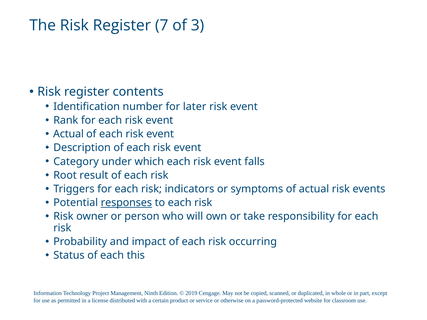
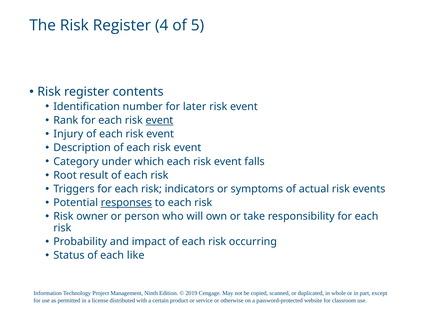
7: 7 -> 4
3: 3 -> 5
event at (159, 120) underline: none -> present
Actual at (68, 134): Actual -> Injury
this: this -> like
